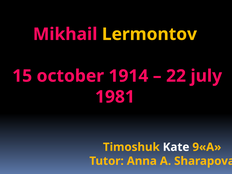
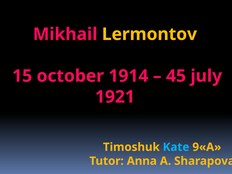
22: 22 -> 45
1981: 1981 -> 1921
Kate colour: white -> light blue
